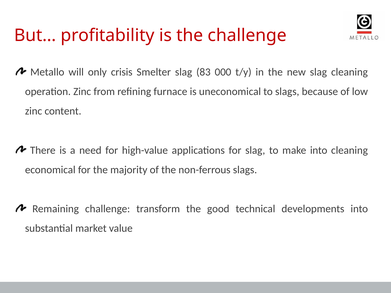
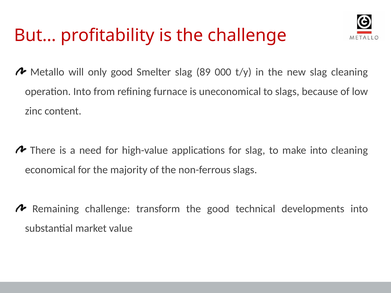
only crisis: crisis -> good
83: 83 -> 89
operation Zinc: Zinc -> Into
